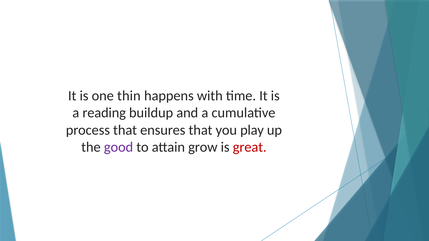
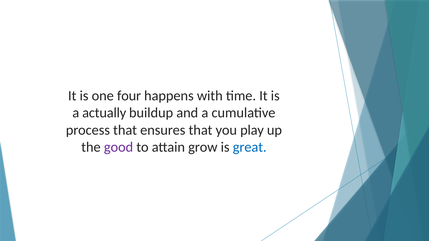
thin: thin -> four
reading: reading -> actually
great colour: red -> blue
